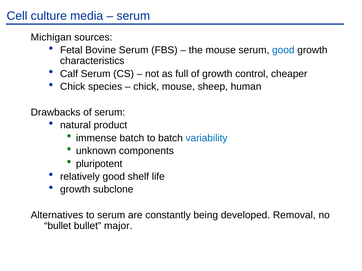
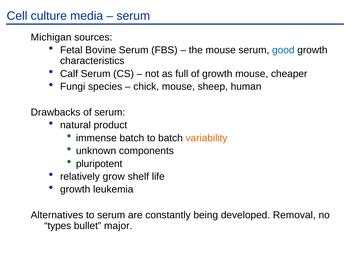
growth control: control -> mouse
Chick at (73, 87): Chick -> Fungi
variability colour: blue -> orange
relatively good: good -> grow
subclone: subclone -> leukemia
bullet at (58, 226): bullet -> types
